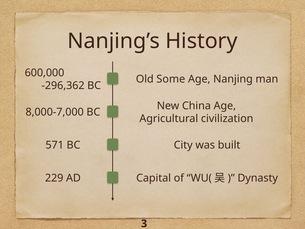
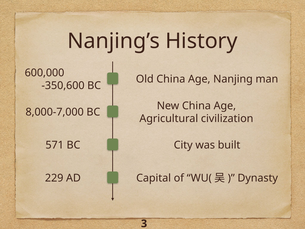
Old Some: Some -> China
-296,362: -296,362 -> -350,600
